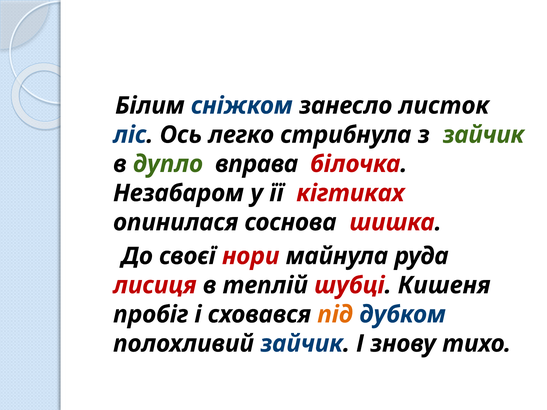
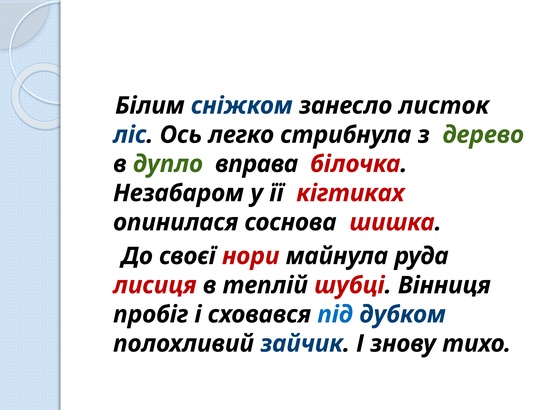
з зайчик: зайчик -> дерево
Кишеня: Кишеня -> Вінниця
під colour: orange -> blue
